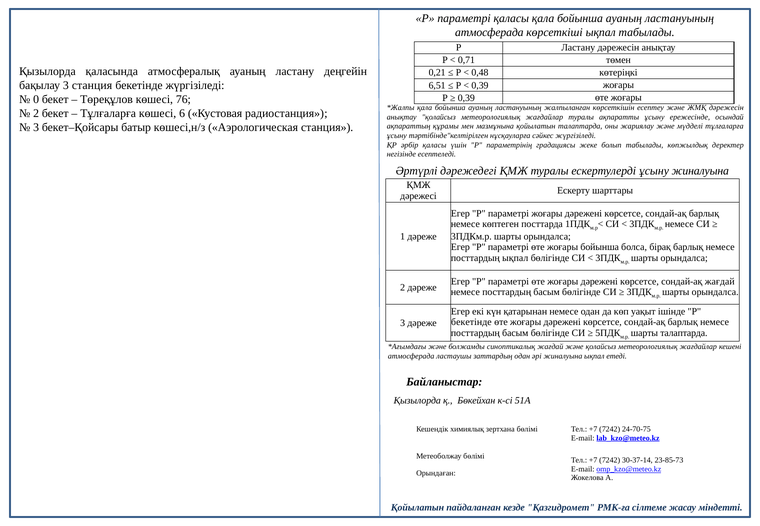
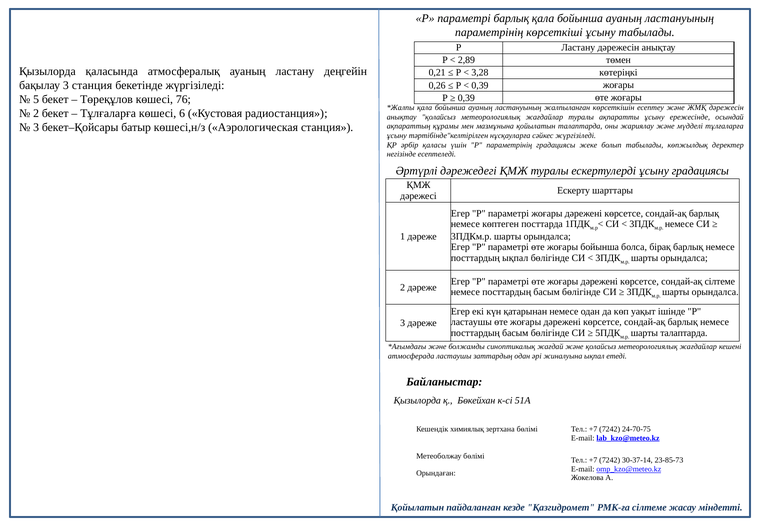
параметрі қаласы: қаласы -> барлық
атмосферада at (489, 32): атмосферада -> параметрінің
көрсеткіші ықпал: ықпал -> ұсыну
0,71: 0,71 -> 2,89
0,48: 0,48 -> 3,28
6,51: 6,51 -> 0,26
0: 0 -> 5
ұсыну жиналуына: жиналуына -> градациясы
сондай-ақ жағдай: жағдай -> сілтеме
бекетінде at (471, 322): бекетінде -> ластаушы
